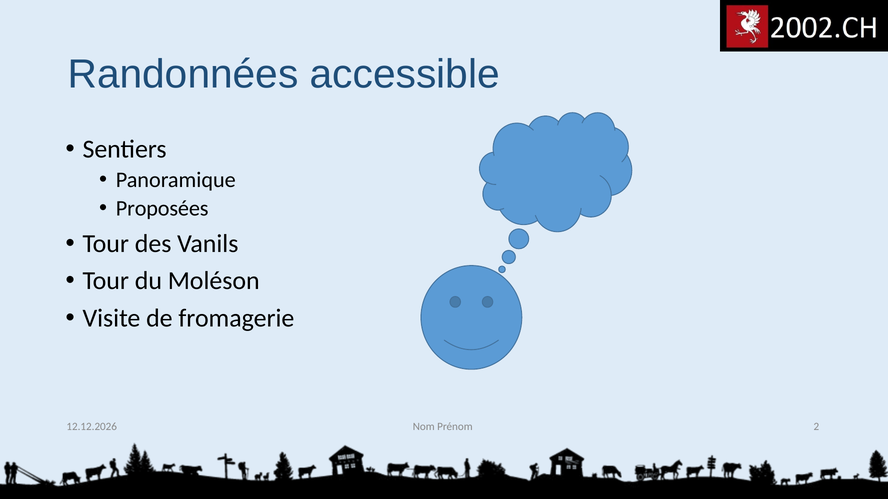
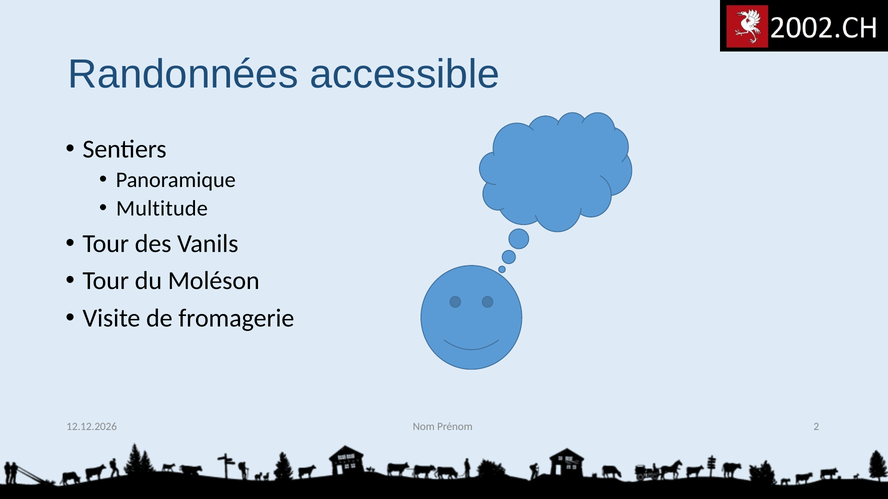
Proposées: Proposées -> Multitude
